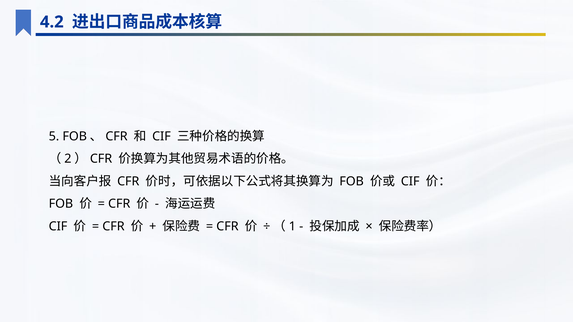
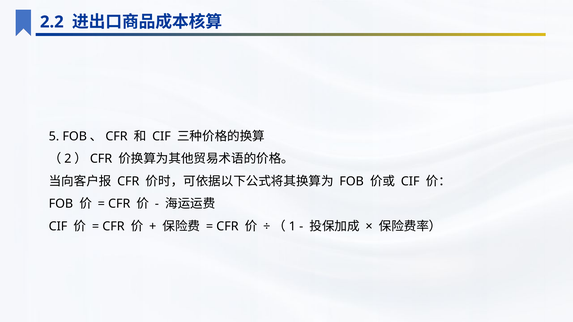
4.2: 4.2 -> 2.2
